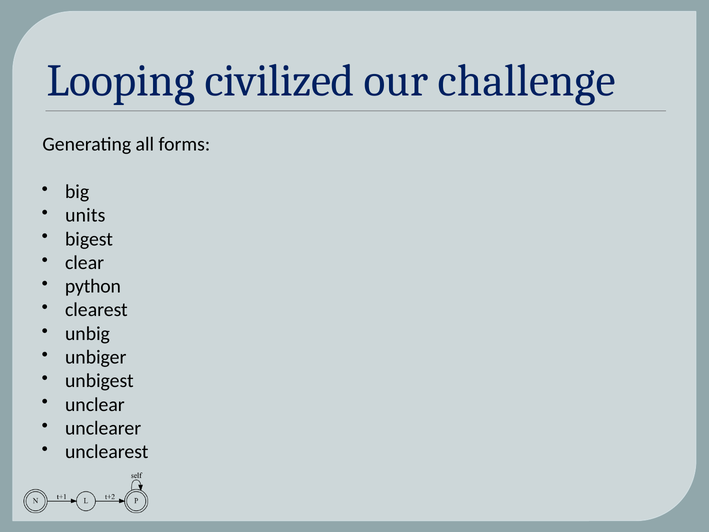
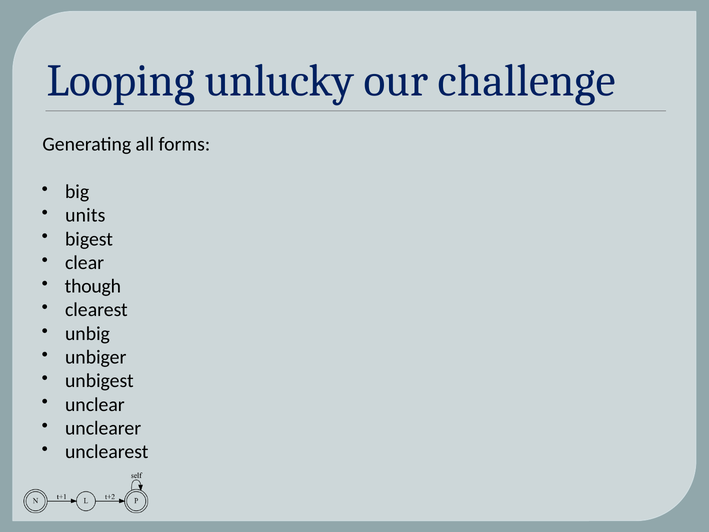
civilized: civilized -> unlucky
python: python -> though
